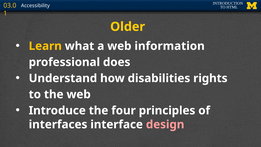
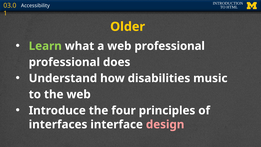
Learn colour: yellow -> light green
web information: information -> professional
rights: rights -> music
